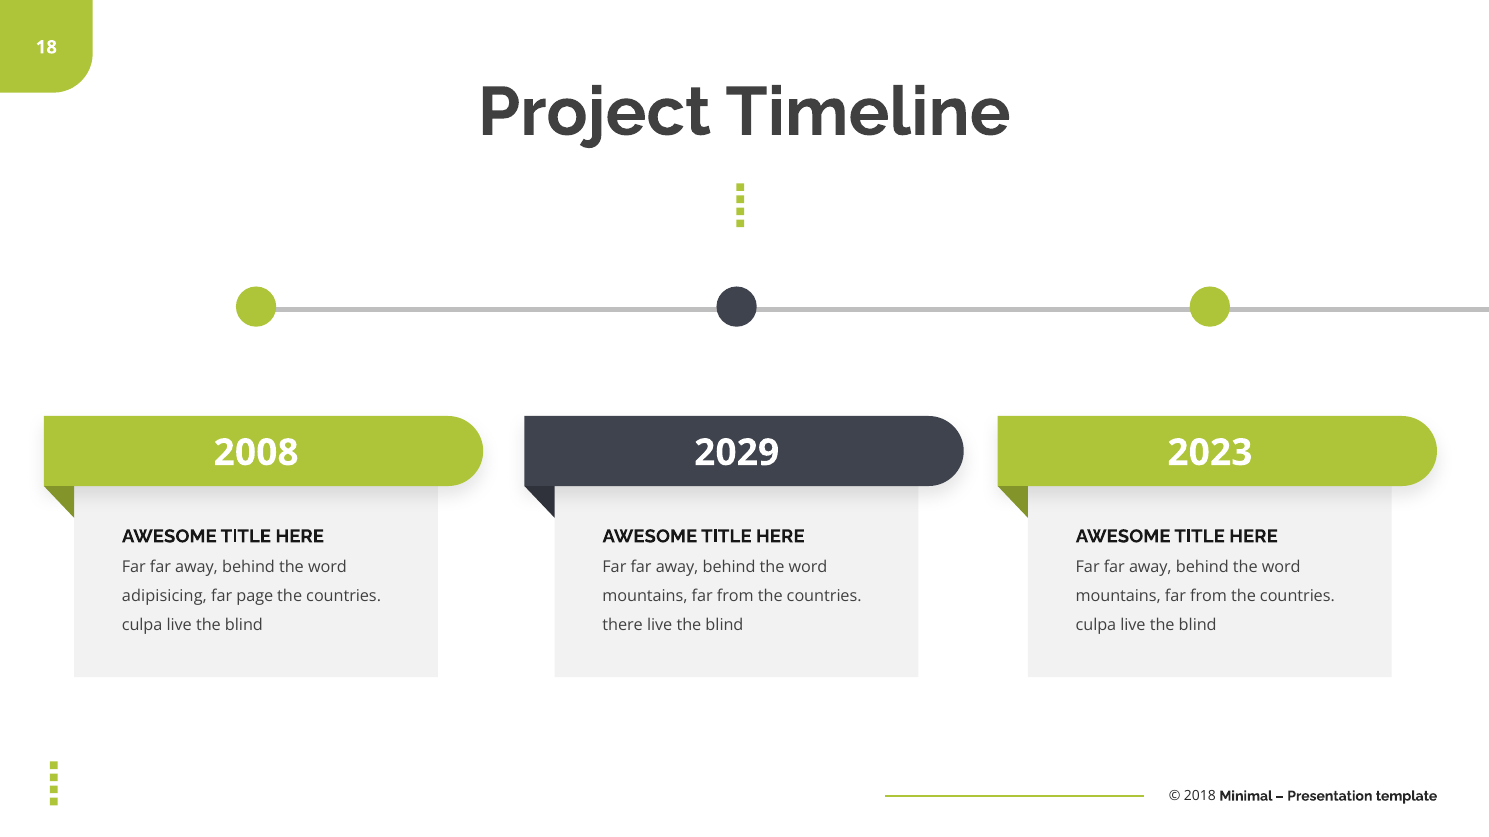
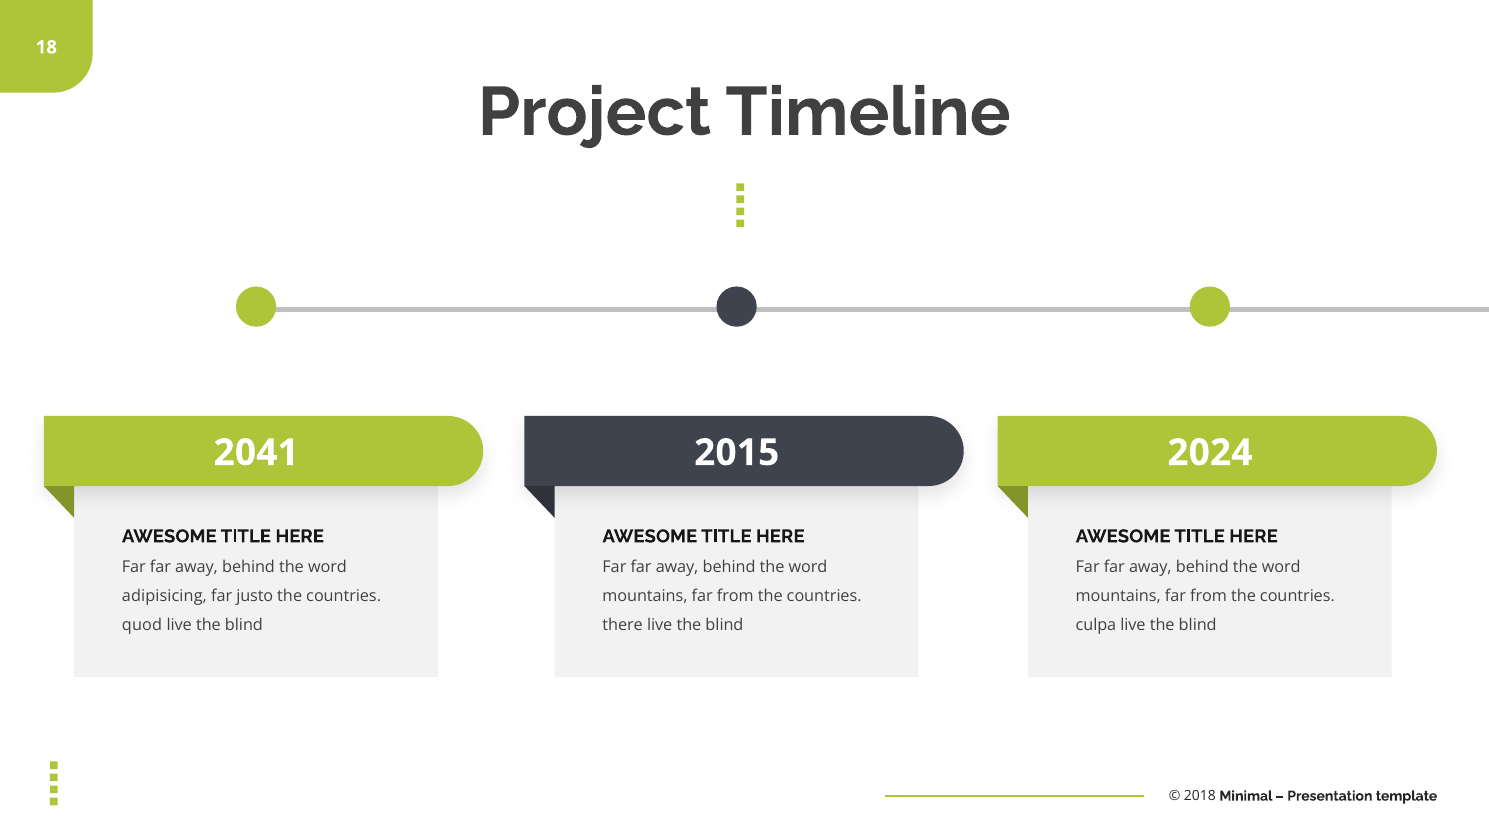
2008: 2008 -> 2041
2029: 2029 -> 2015
2023: 2023 -> 2024
page: page -> justo
culpa at (142, 626): culpa -> quod
